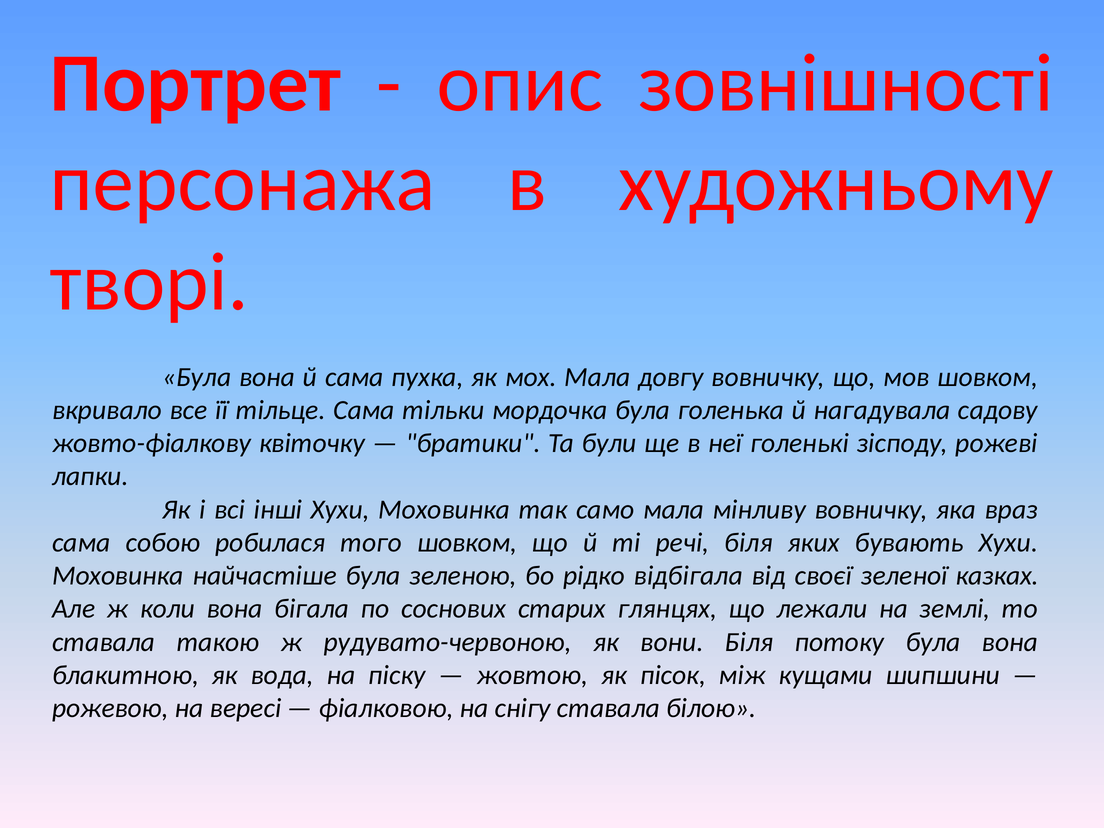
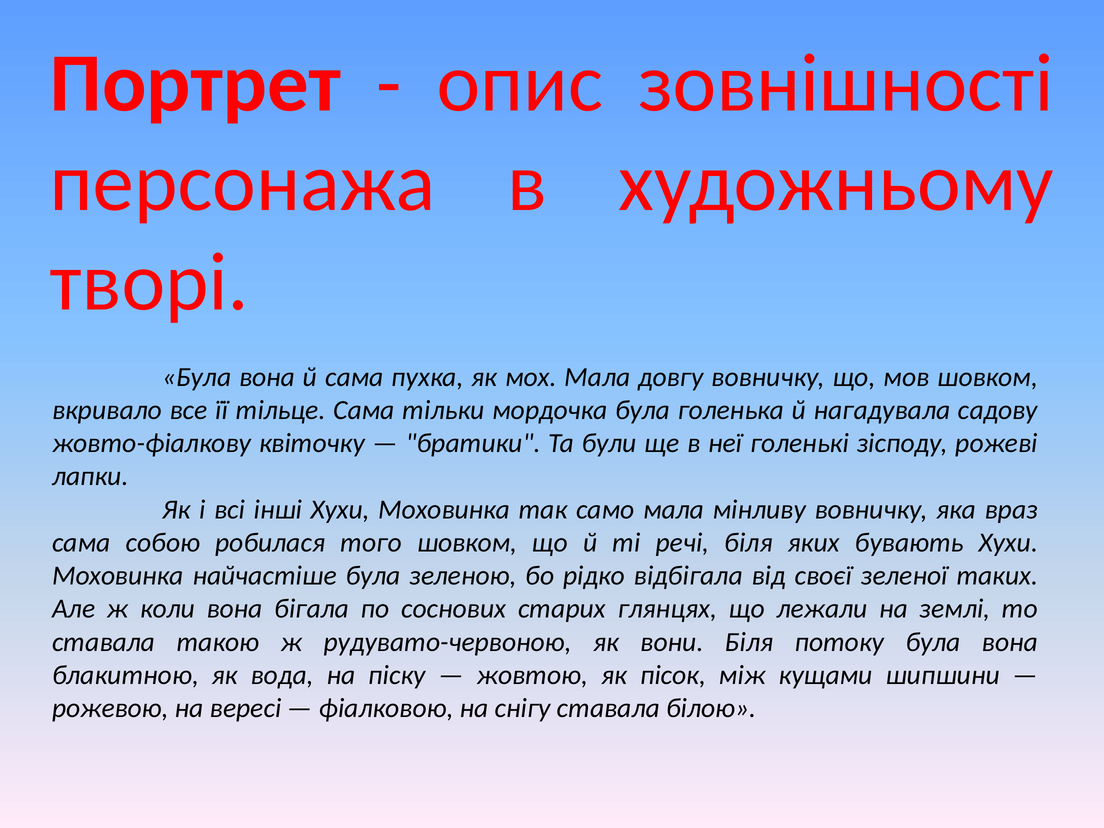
казках: казках -> таких
